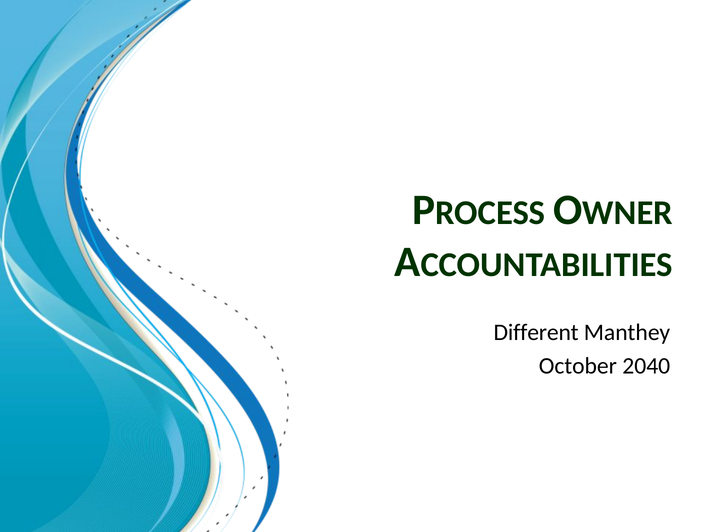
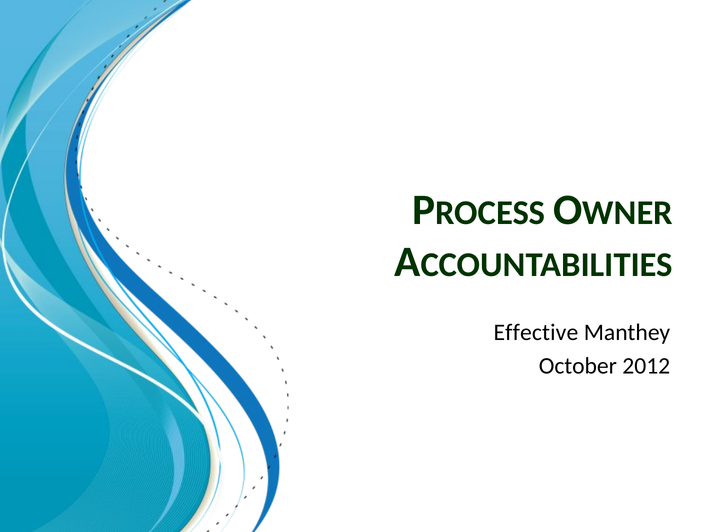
Different: Different -> Effective
2040: 2040 -> 2012
